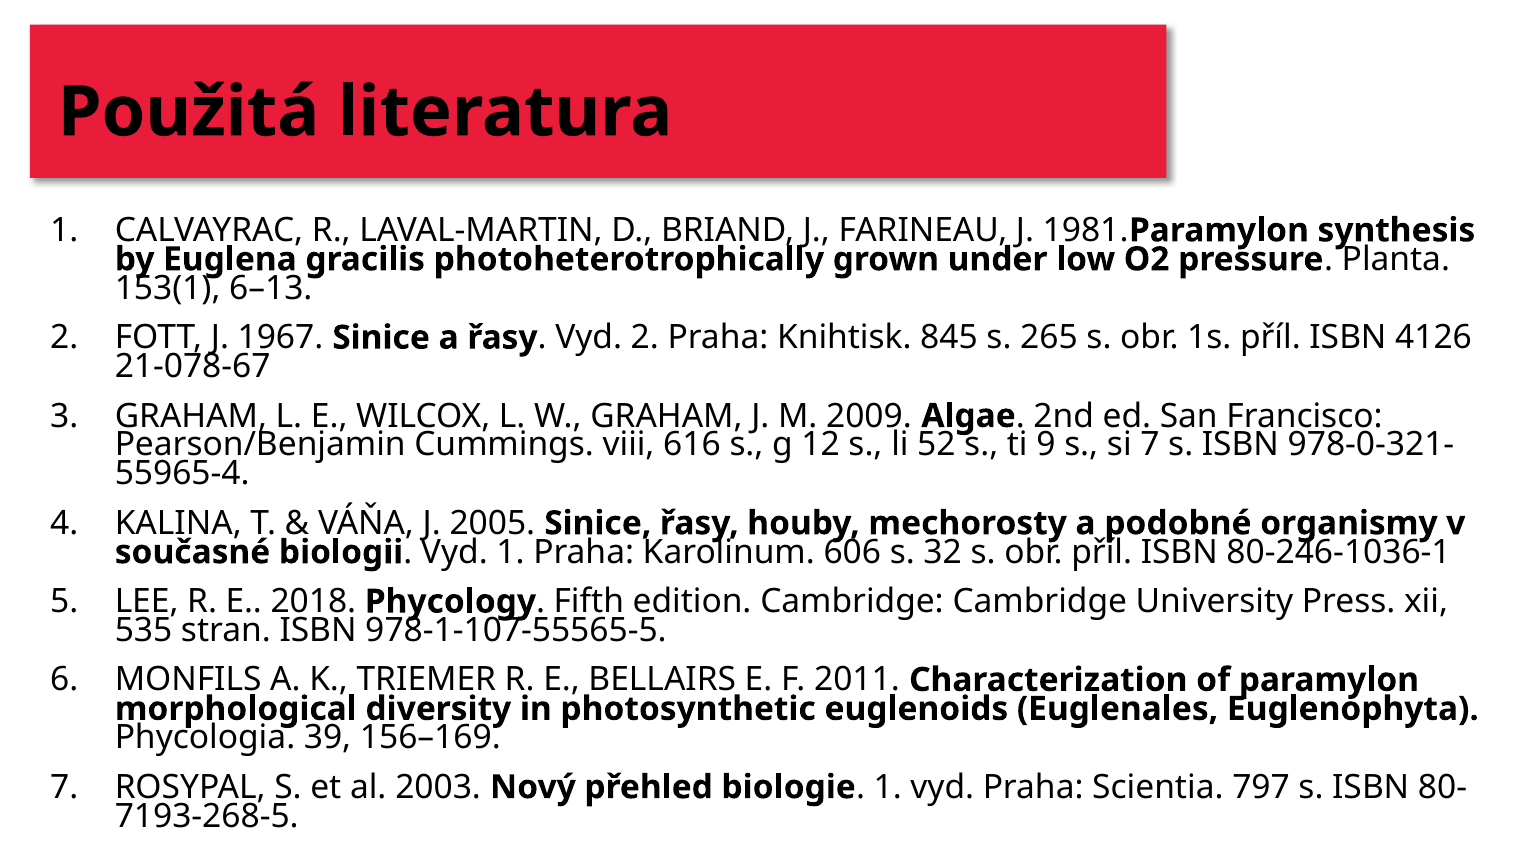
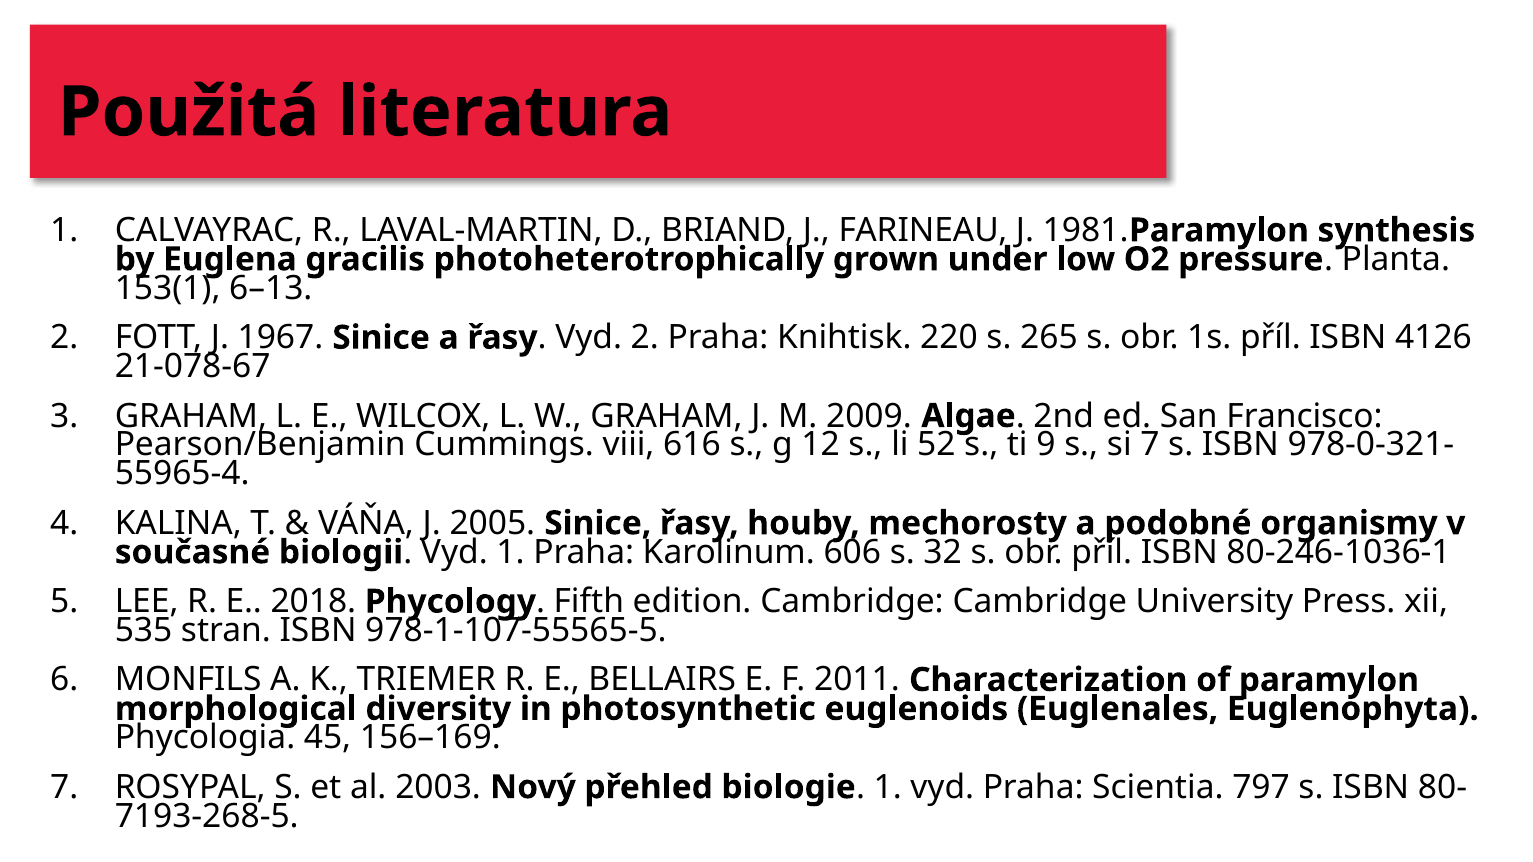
845: 845 -> 220
39: 39 -> 45
